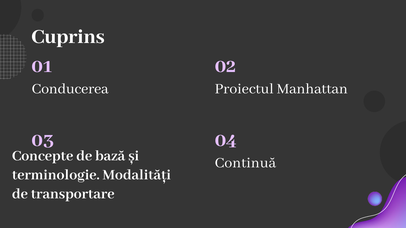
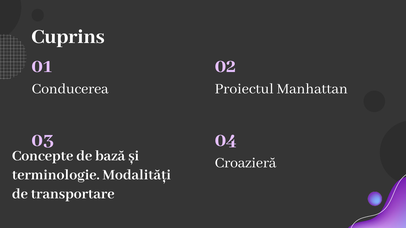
Continuă: Continuă -> Croazieră
